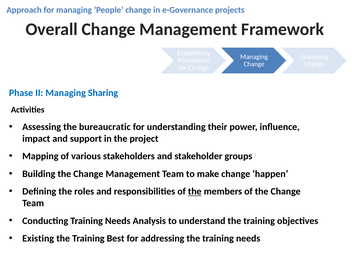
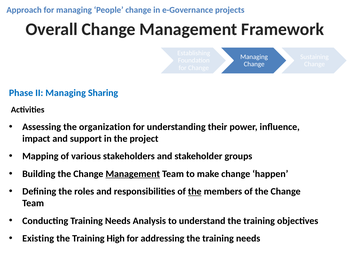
bureaucratic: bureaucratic -> organization
Management at (133, 174) underline: none -> present
Best: Best -> High
